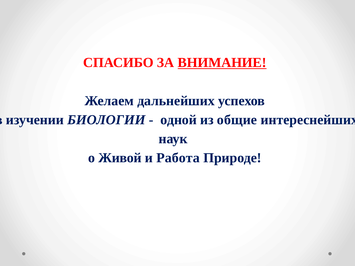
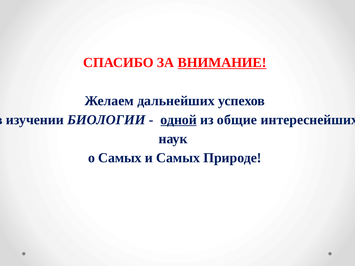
одной underline: none -> present
о Живой: Живой -> Самых
и Работа: Работа -> Самых
